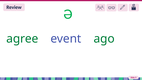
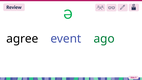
agree colour: green -> black
